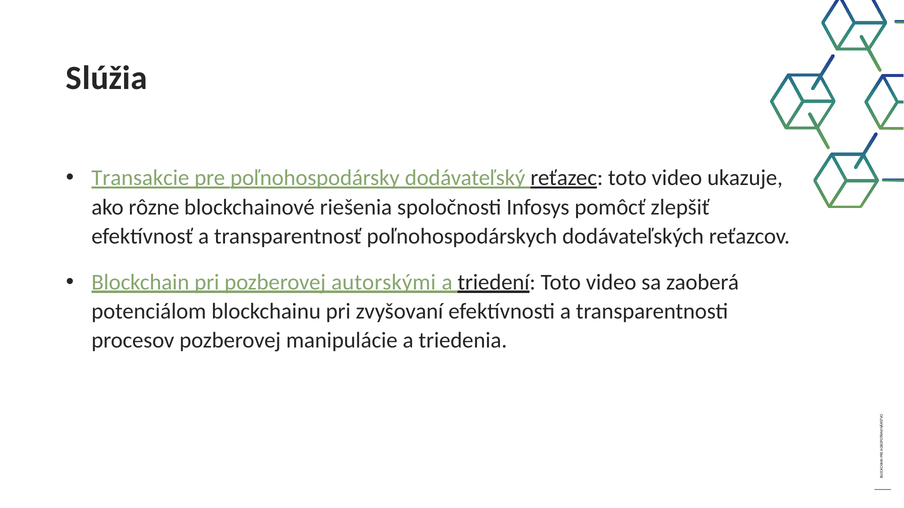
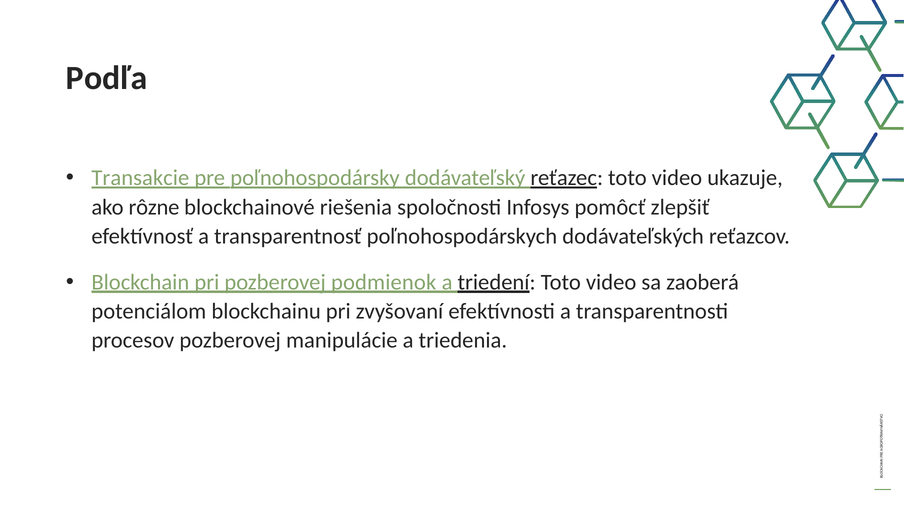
Slúžia: Slúžia -> Podľa
autorskými: autorskými -> podmienok
